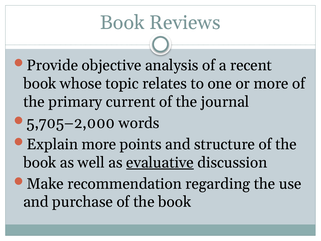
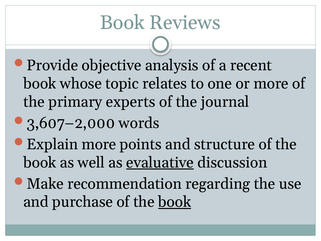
current: current -> experts
5,705–2,000: 5,705–2,000 -> 3,607–2,000
book at (175, 202) underline: none -> present
